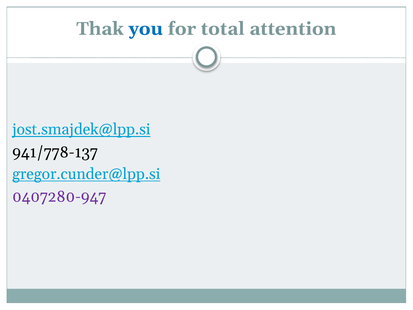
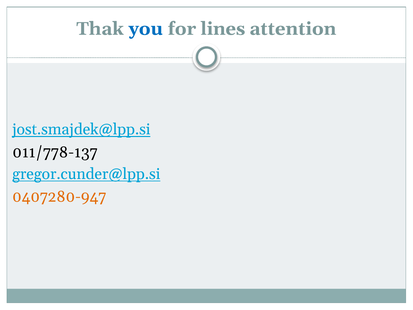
total: total -> lines
941/778-137: 941/778-137 -> 011/778-137
0407280-947 colour: purple -> orange
